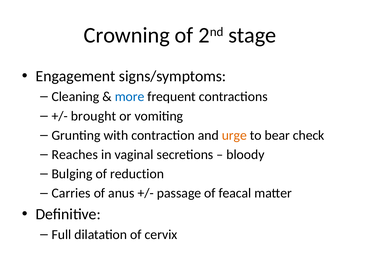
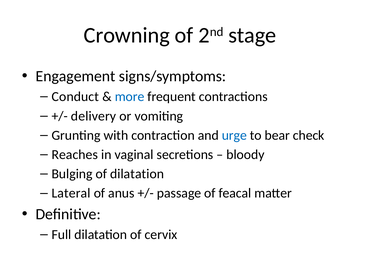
Cleaning: Cleaning -> Conduct
brought: brought -> delivery
urge colour: orange -> blue
of reduction: reduction -> dilatation
Carries: Carries -> Lateral
